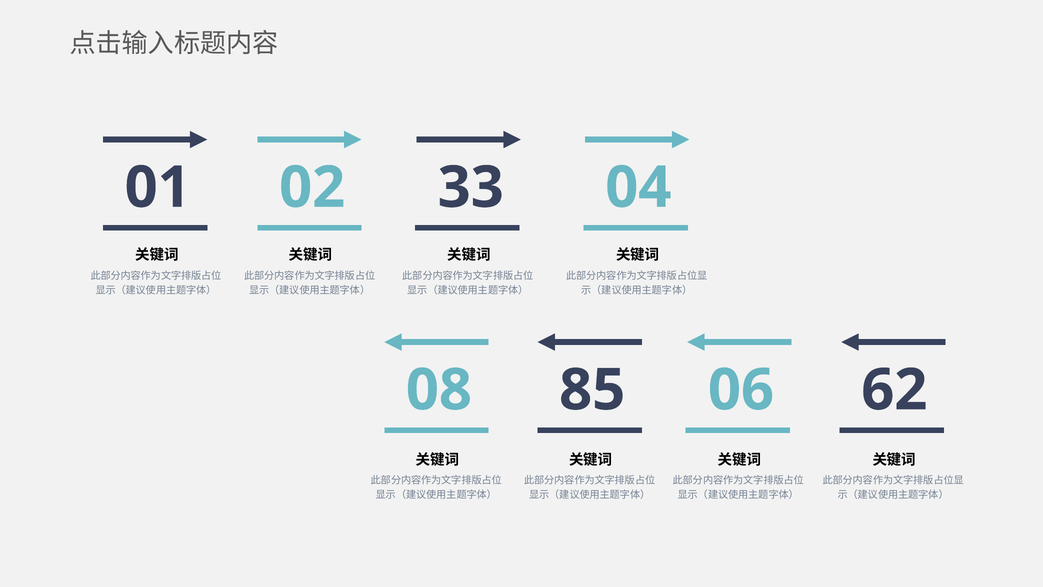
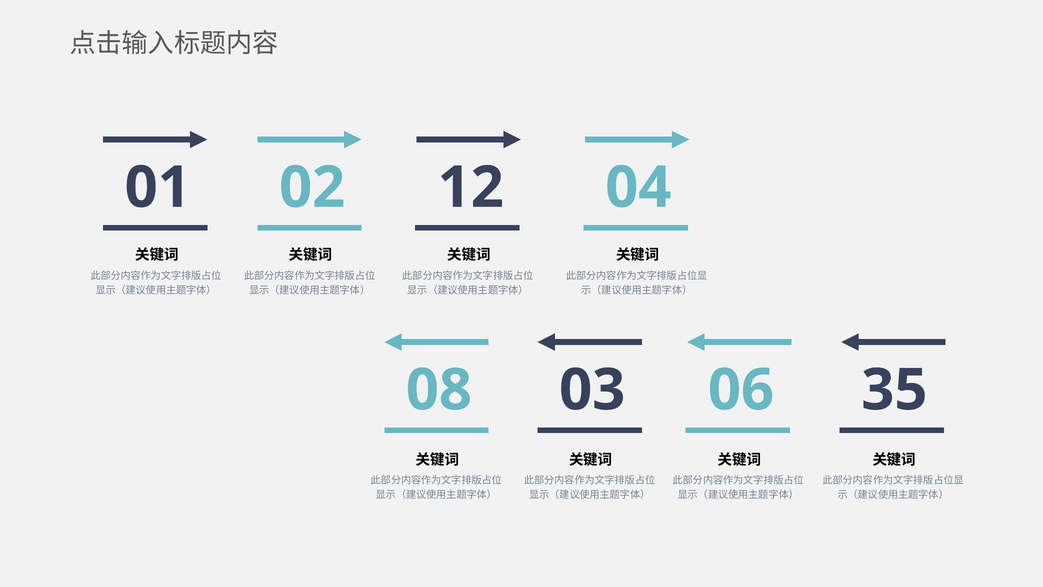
33: 33 -> 12
85: 85 -> 03
62: 62 -> 35
